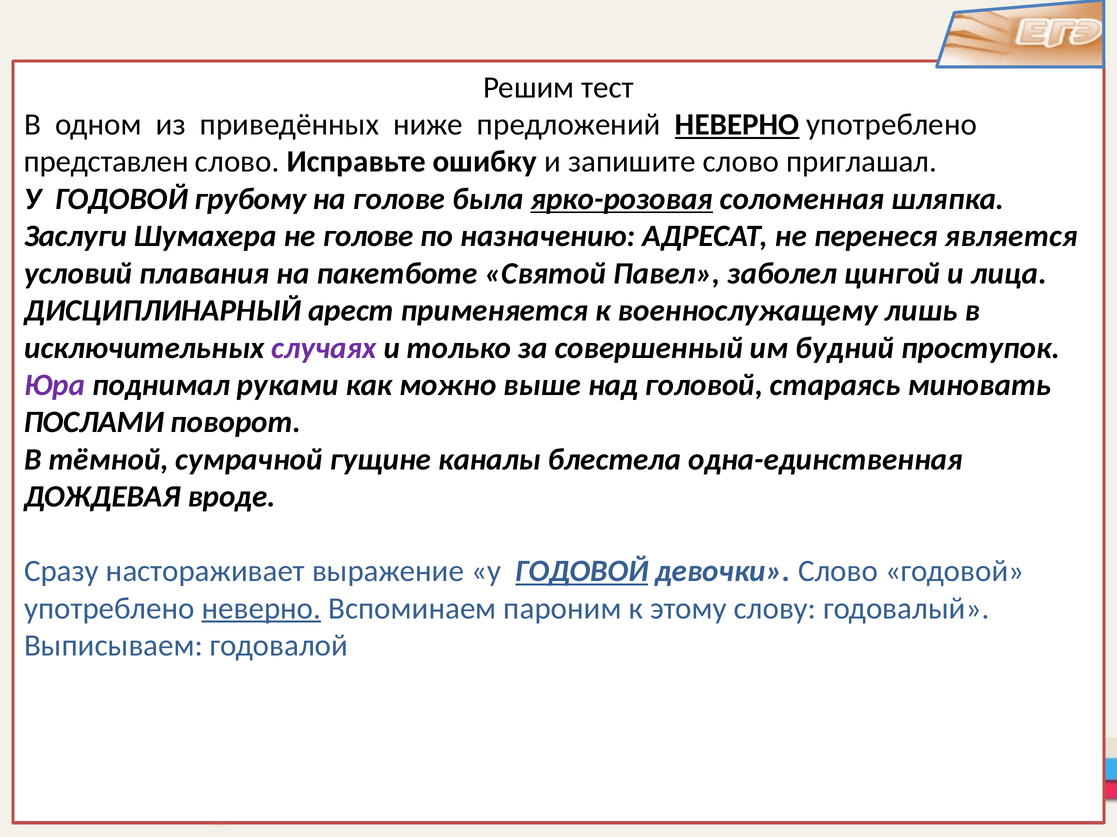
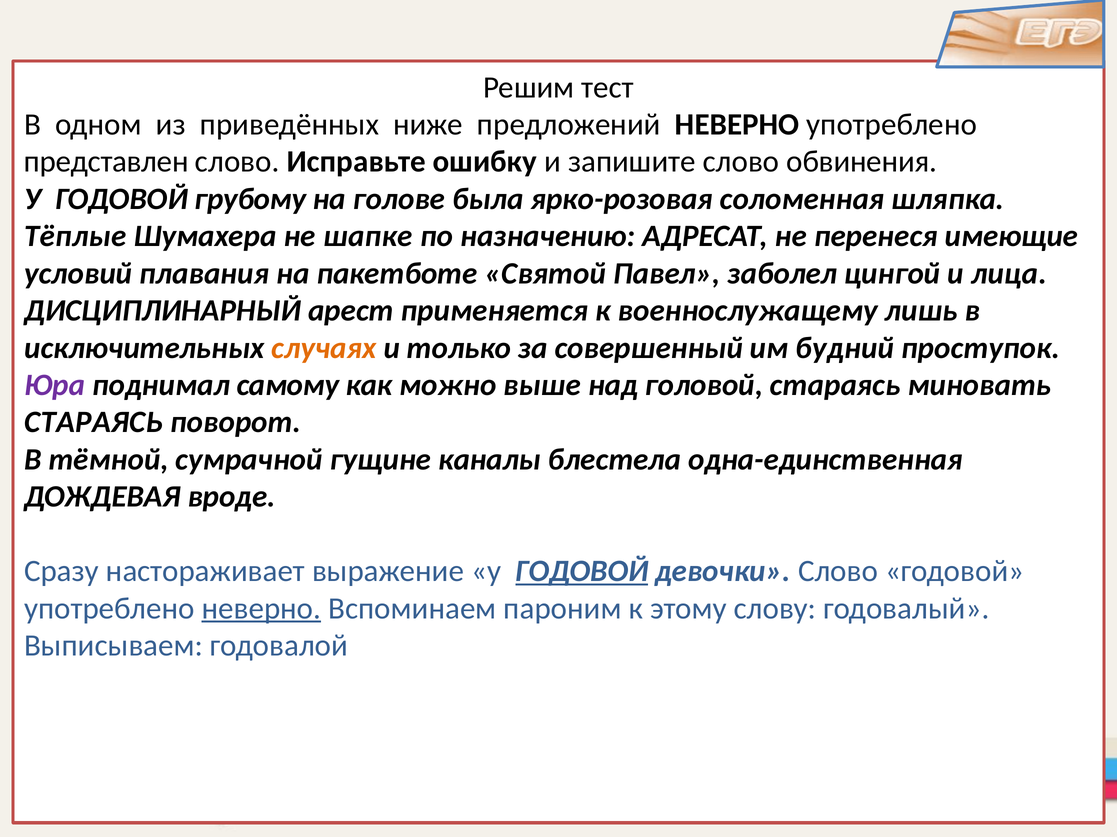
НЕВЕРНО at (737, 125) underline: present -> none
приглашал: приглашал -> обвинения
ярко-розовая underline: present -> none
Заслуги: Заслуги -> Тёплые
не голове: голове -> шапке
является: является -> имеющие
случаях colour: purple -> orange
руками: руками -> самому
ПОСЛАМИ at (94, 423): ПОСЛАМИ -> СТАРАЯСЬ
